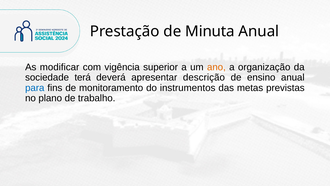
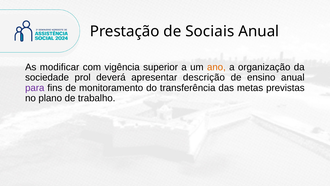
Minuta: Minuta -> Sociais
terá: terá -> prol
para colour: blue -> purple
instrumentos: instrumentos -> transferência
